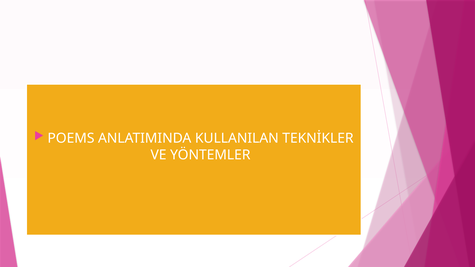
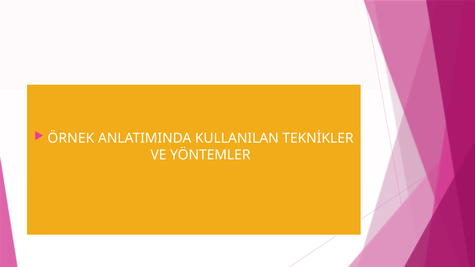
POEMS: POEMS -> ÖRNEK
